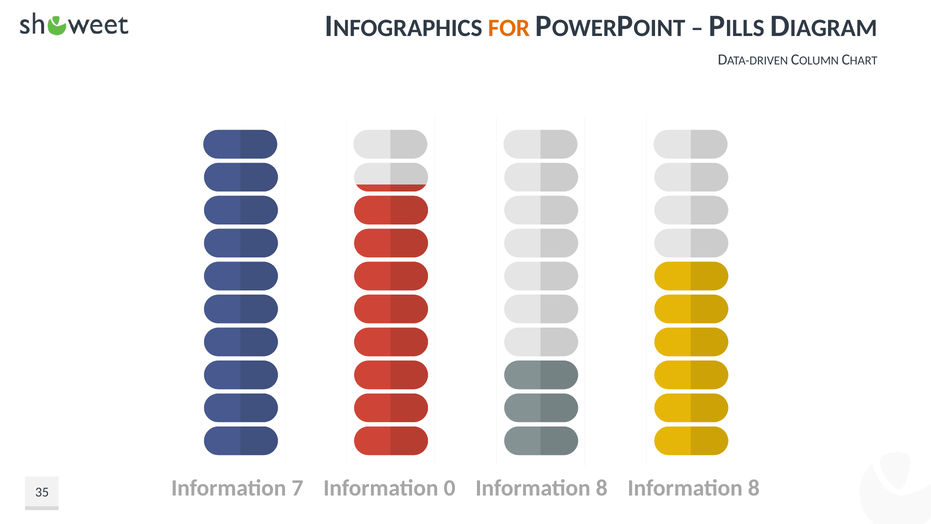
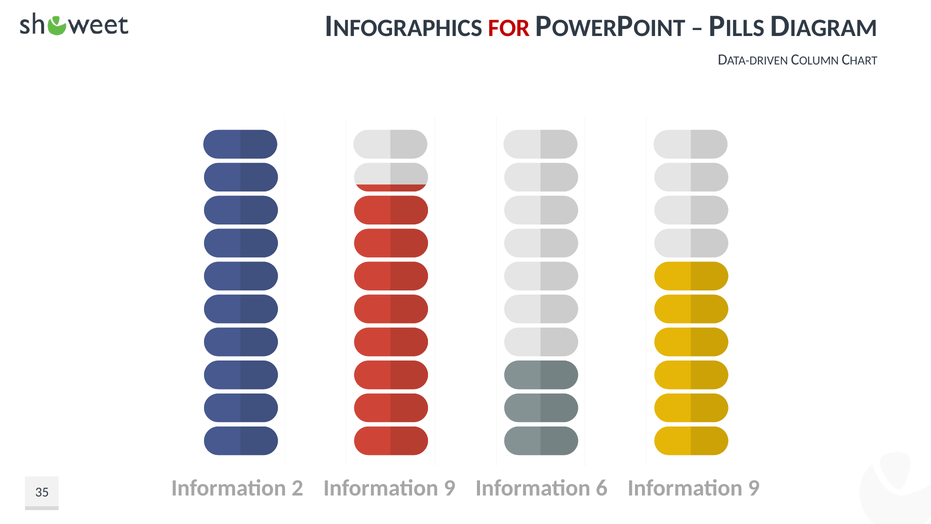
FOR colour: orange -> red
7: 7 -> 2
0 at (450, 488): 0 -> 9
8 at (602, 488): 8 -> 6
8 at (754, 488): 8 -> 9
